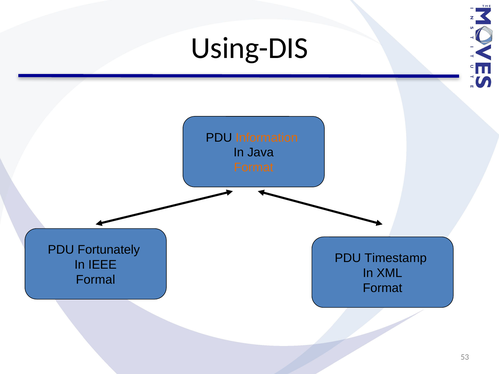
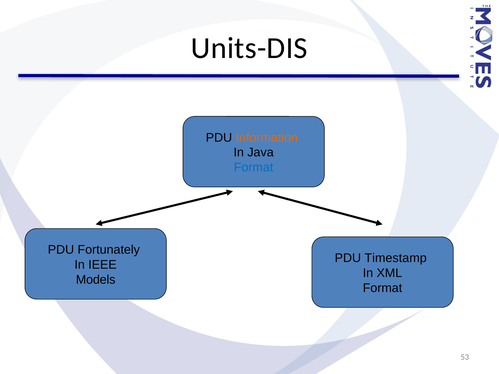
Using-DIS: Using-DIS -> Units-DIS
Format at (254, 168) colour: orange -> blue
Formal: Formal -> Models
